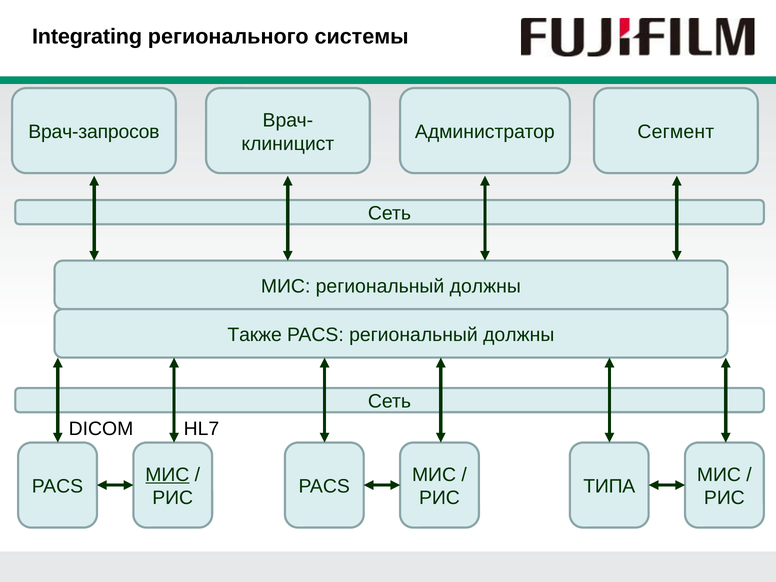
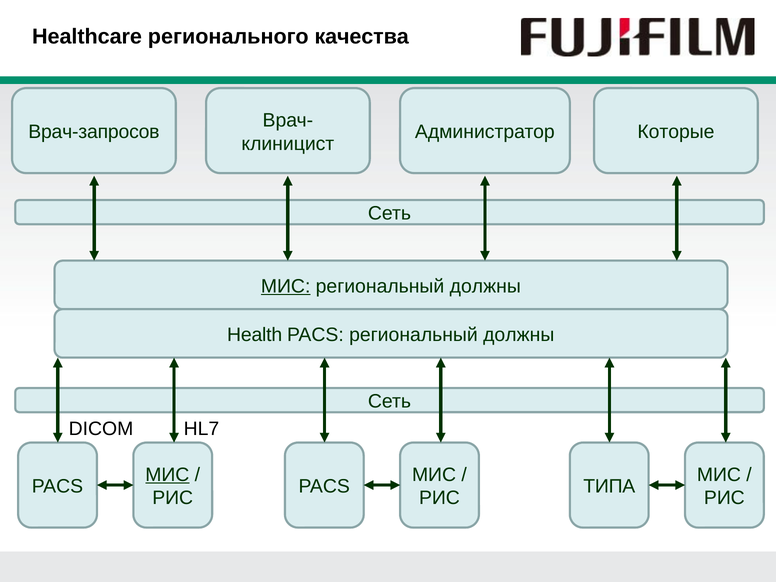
Integrating: Integrating -> Healthcare
системы: системы -> качества
Сегмент: Сегмент -> Которые
МИС at (286, 286) underline: none -> present
Также: Также -> Health
